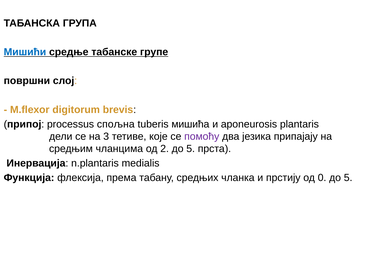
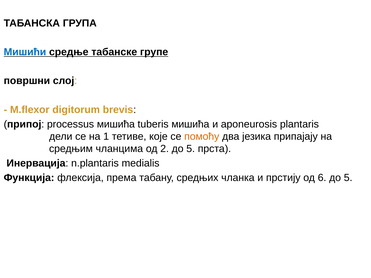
processus спољна: спољна -> мишића
3: 3 -> 1
помоћу colour: purple -> orange
0: 0 -> 6
